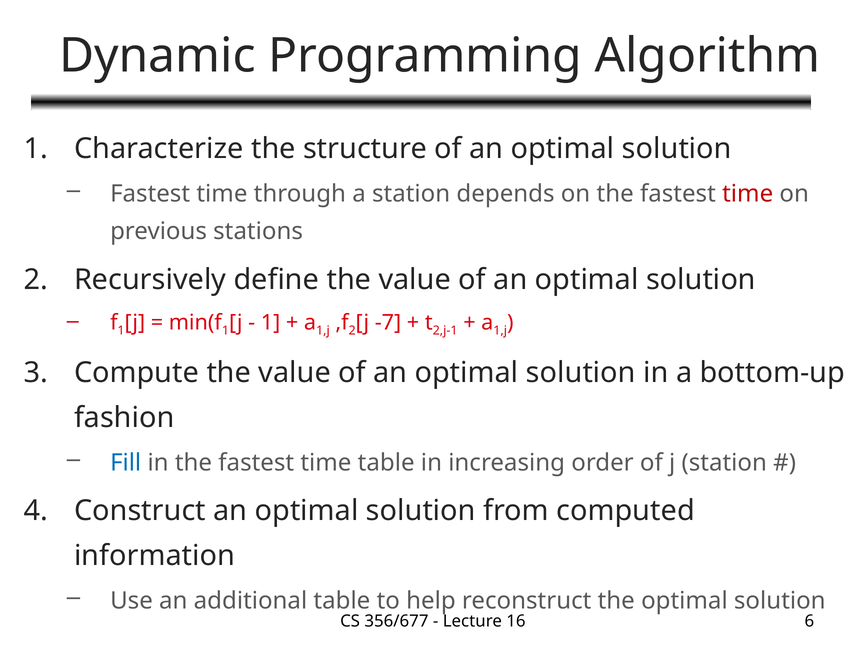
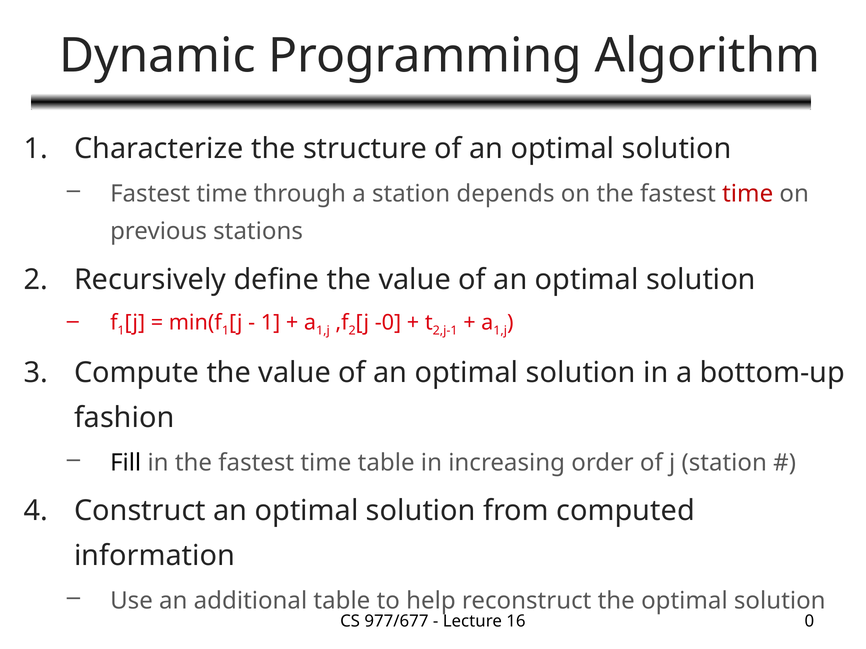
-7: -7 -> -0
Fill colour: blue -> black
356/677: 356/677 -> 977/677
6: 6 -> 0
